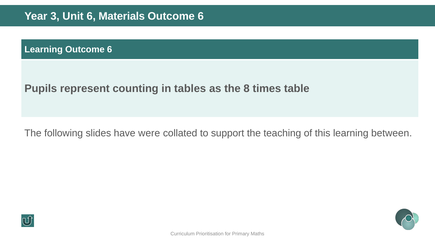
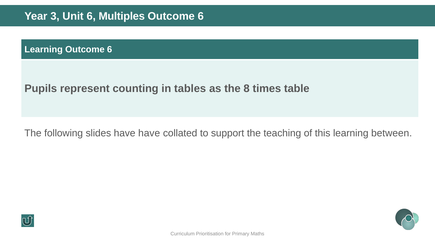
Materials: Materials -> Multiples
have were: were -> have
